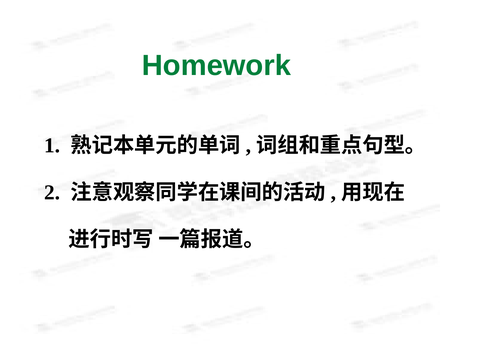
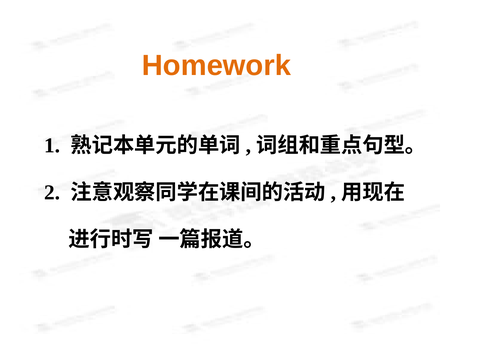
Homework colour: green -> orange
